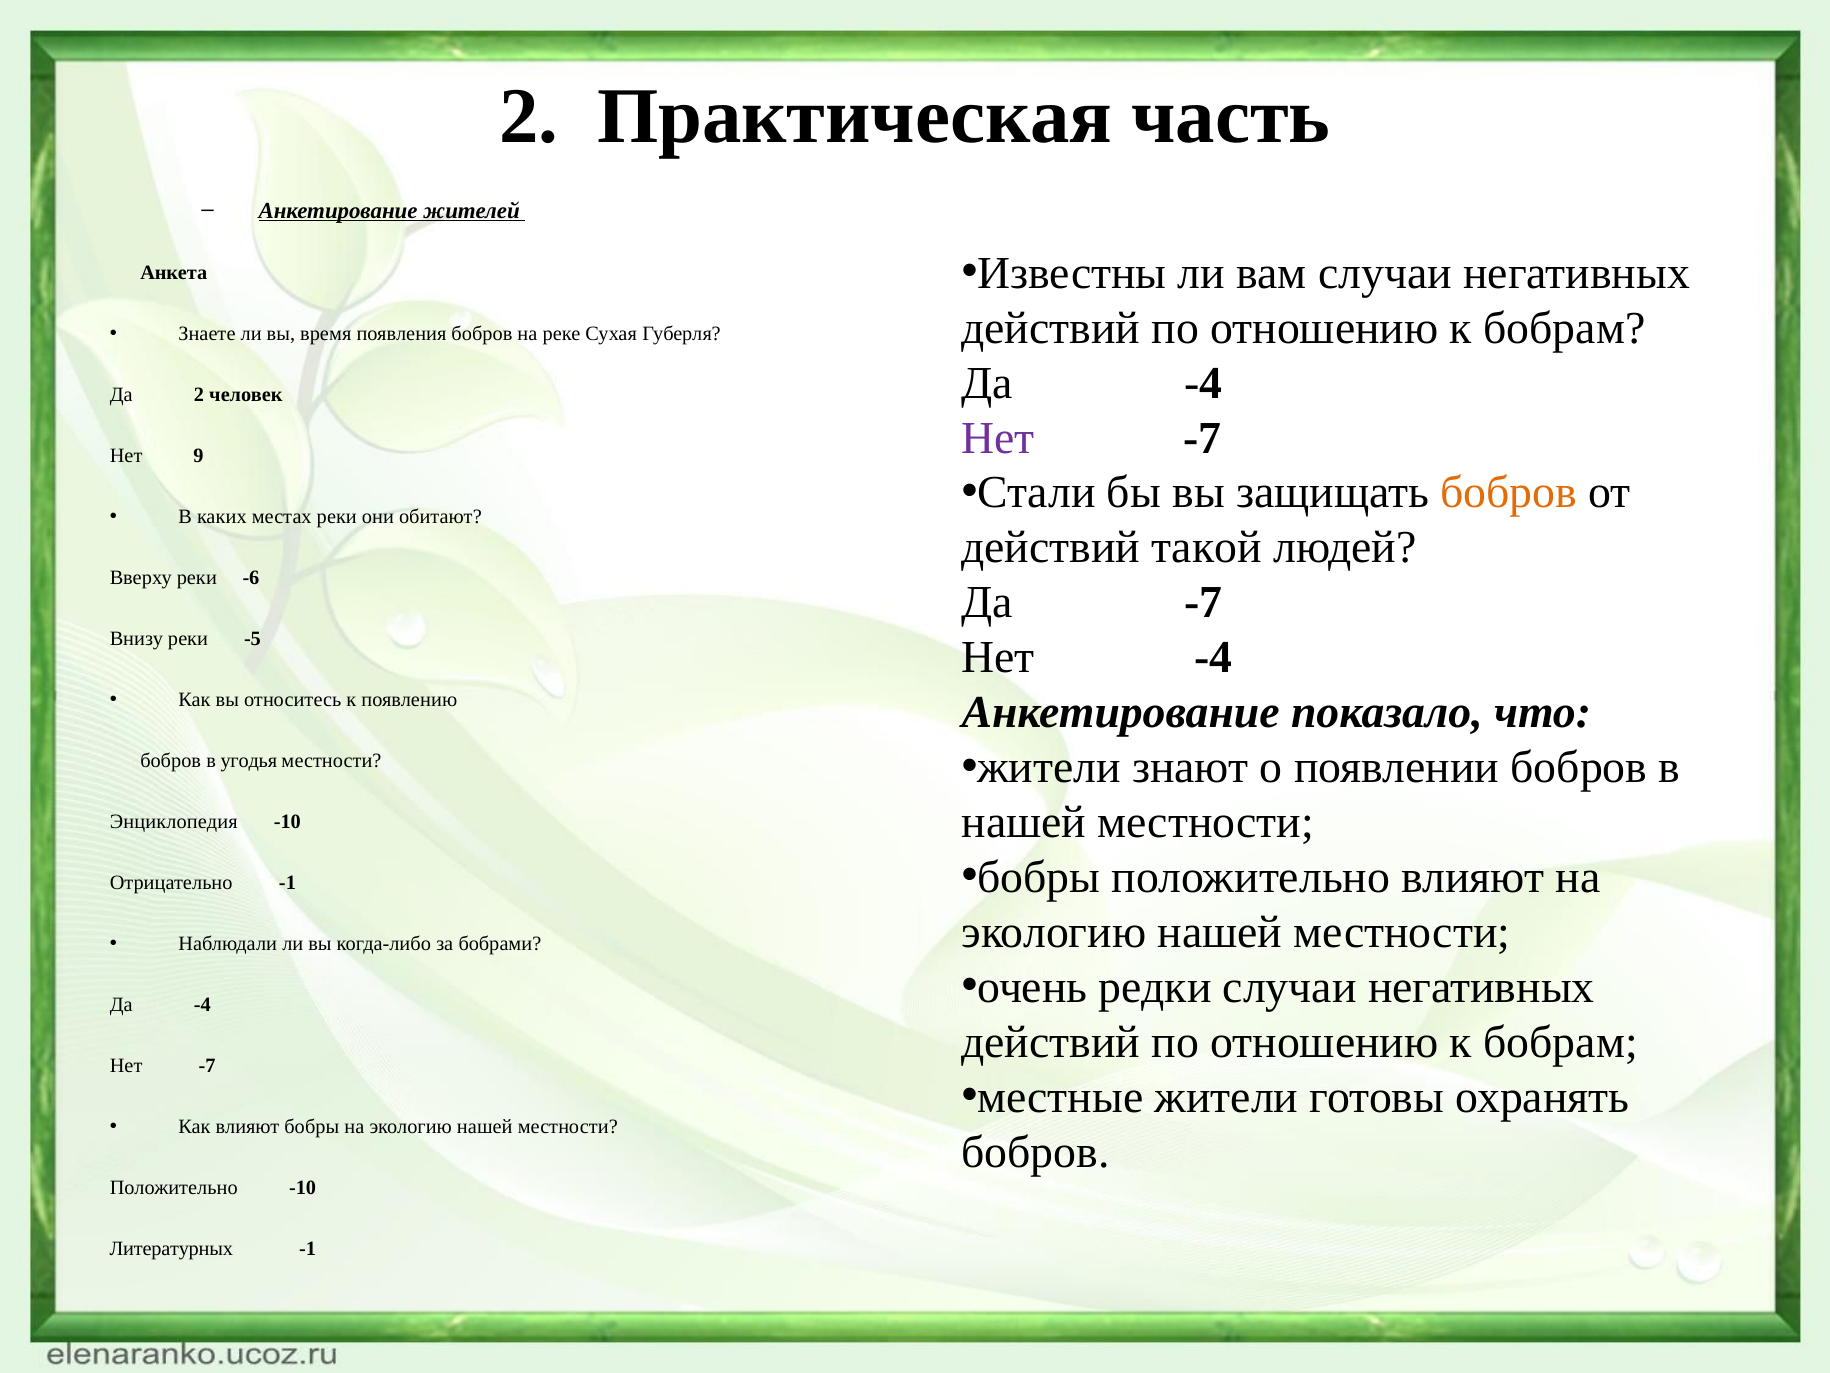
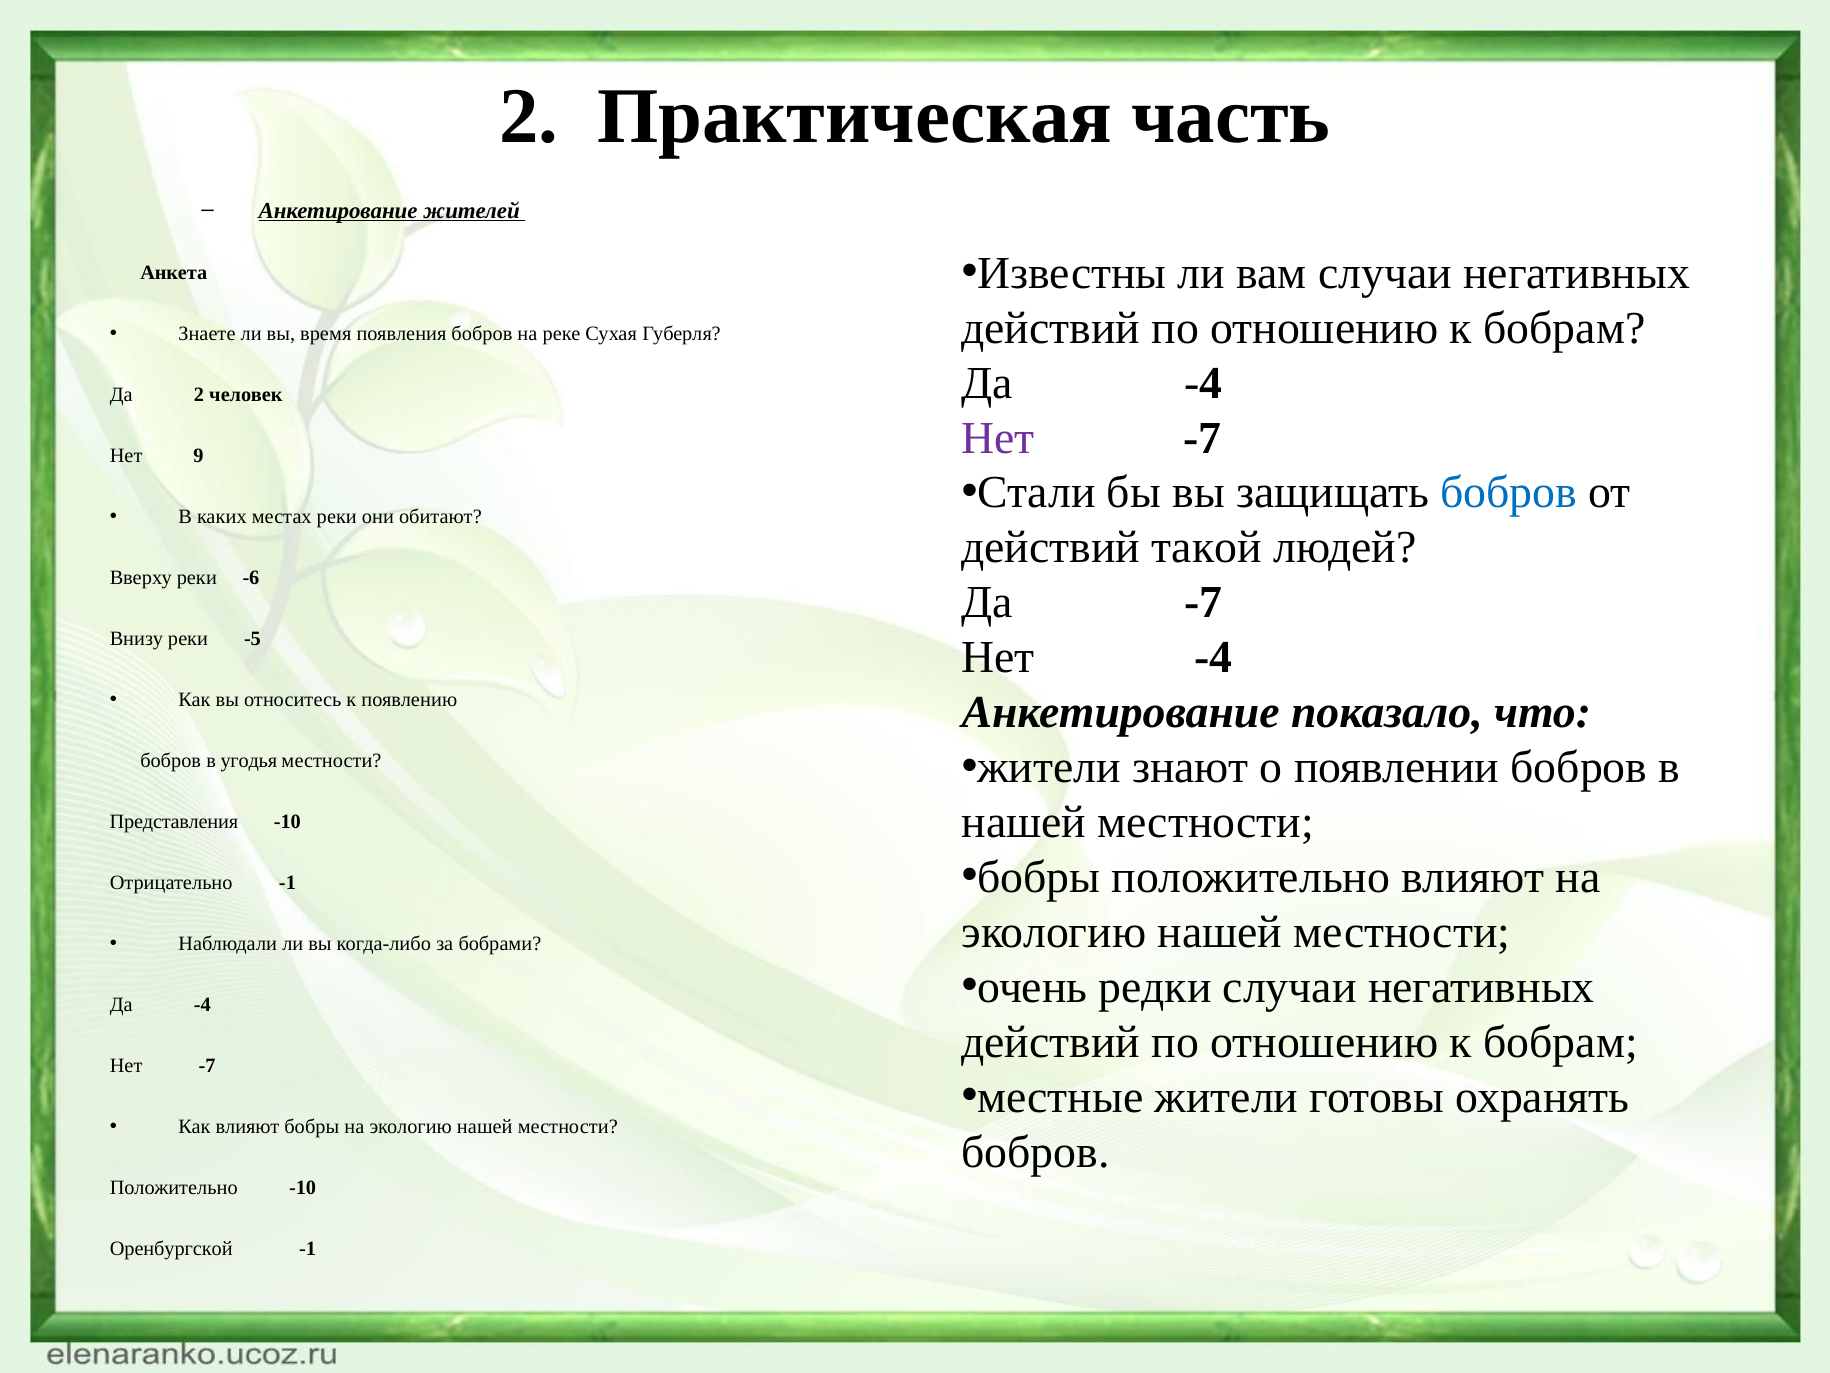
бобров at (1509, 493) colour: orange -> blue
Энциклопедия: Энциклопедия -> Представления
Литературных: Литературных -> Оренбургской
